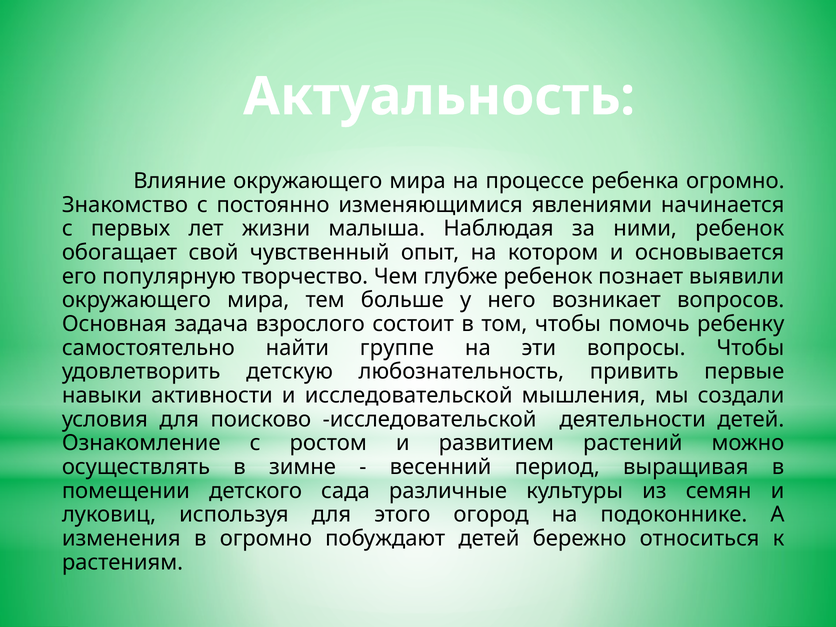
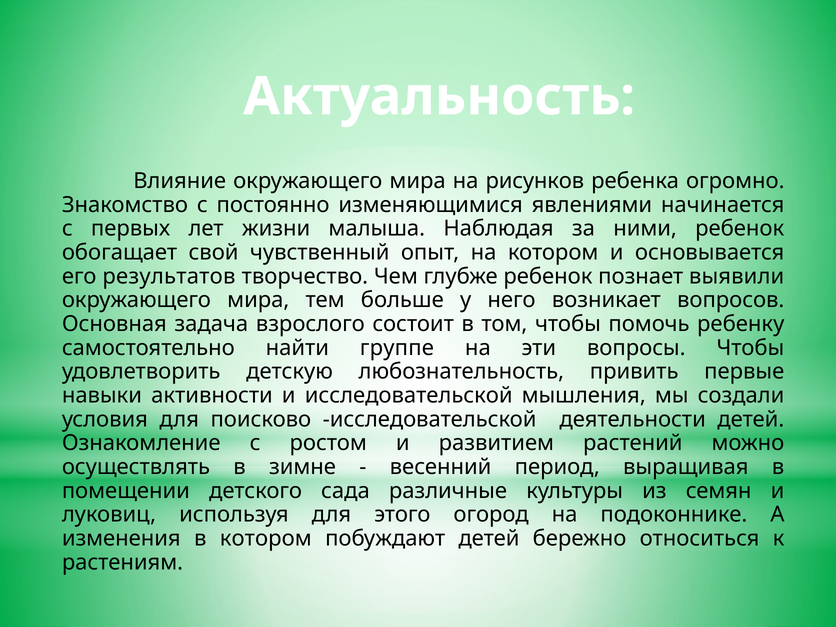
процессе: процессе -> рисунков
популярную: популярную -> результатов
в огромно: огромно -> котором
